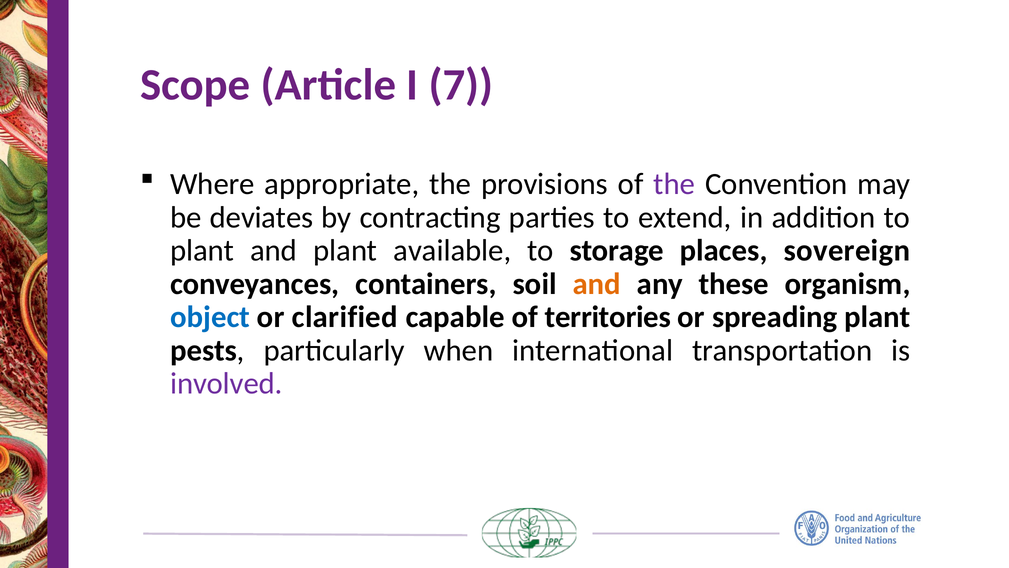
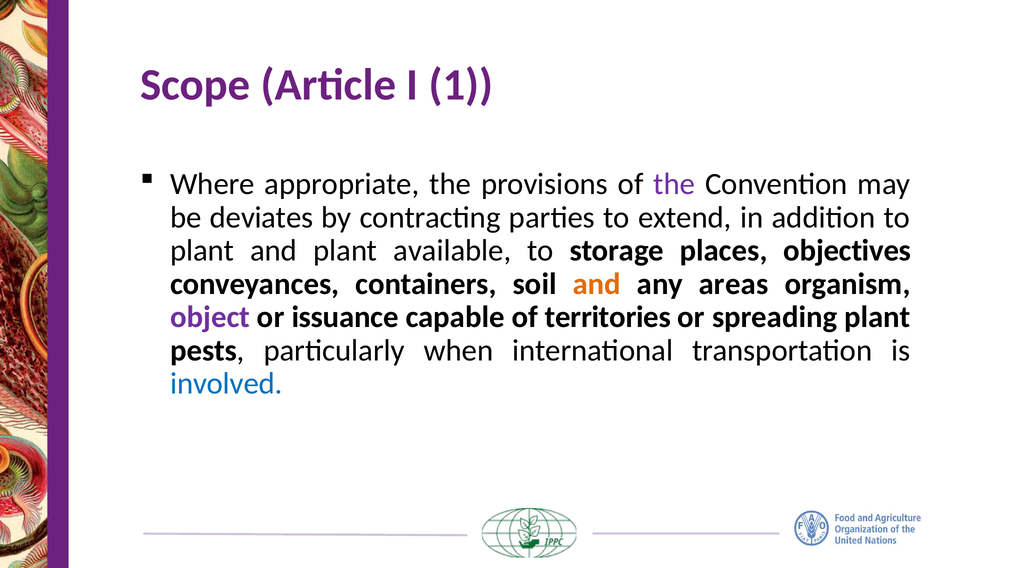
7: 7 -> 1
sovereign: sovereign -> objectives
these: these -> areas
object colour: blue -> purple
clarified: clarified -> issuance
involved colour: purple -> blue
